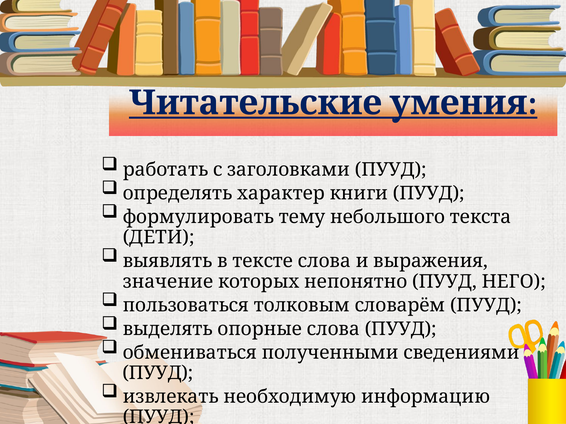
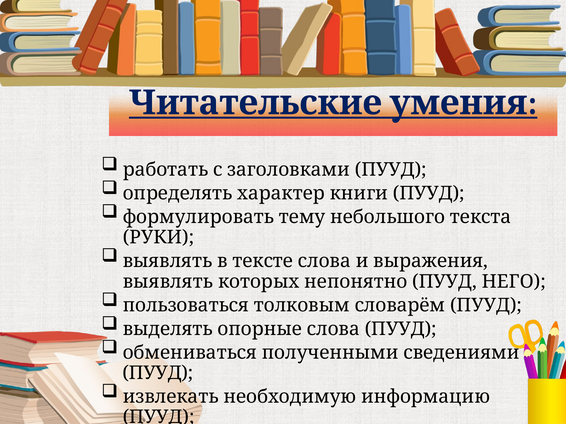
ДЕТИ: ДЕТИ -> РУКИ
значение at (168, 282): значение -> выявлять
